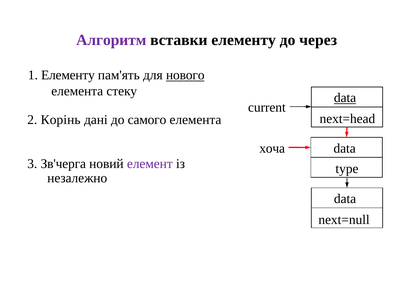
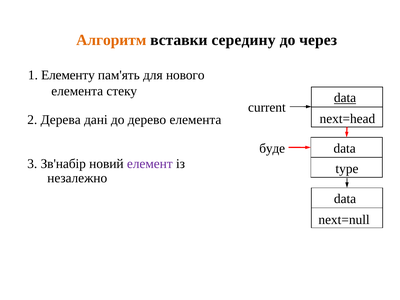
Алгоритм colour: purple -> orange
вставки елементу: елементу -> середину
нового underline: present -> none
Корінь: Корінь -> Дерева
самого: самого -> дерево
хоча: хоча -> буде
Зв'черга: Зв'черга -> Зв'набір
